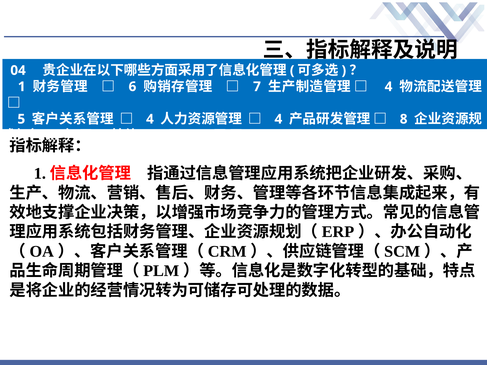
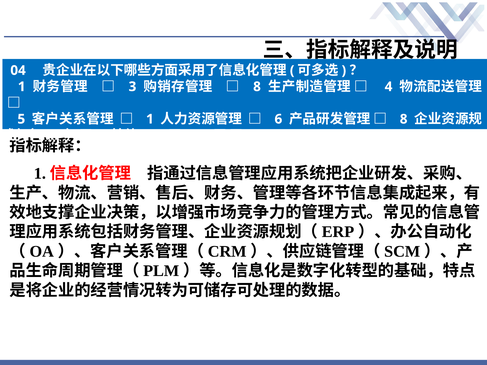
6: 6 -> 3
7 at (257, 87): 7 -> 8
4 at (150, 119): 4 -> 1
4 at (278, 119): 4 -> 6
